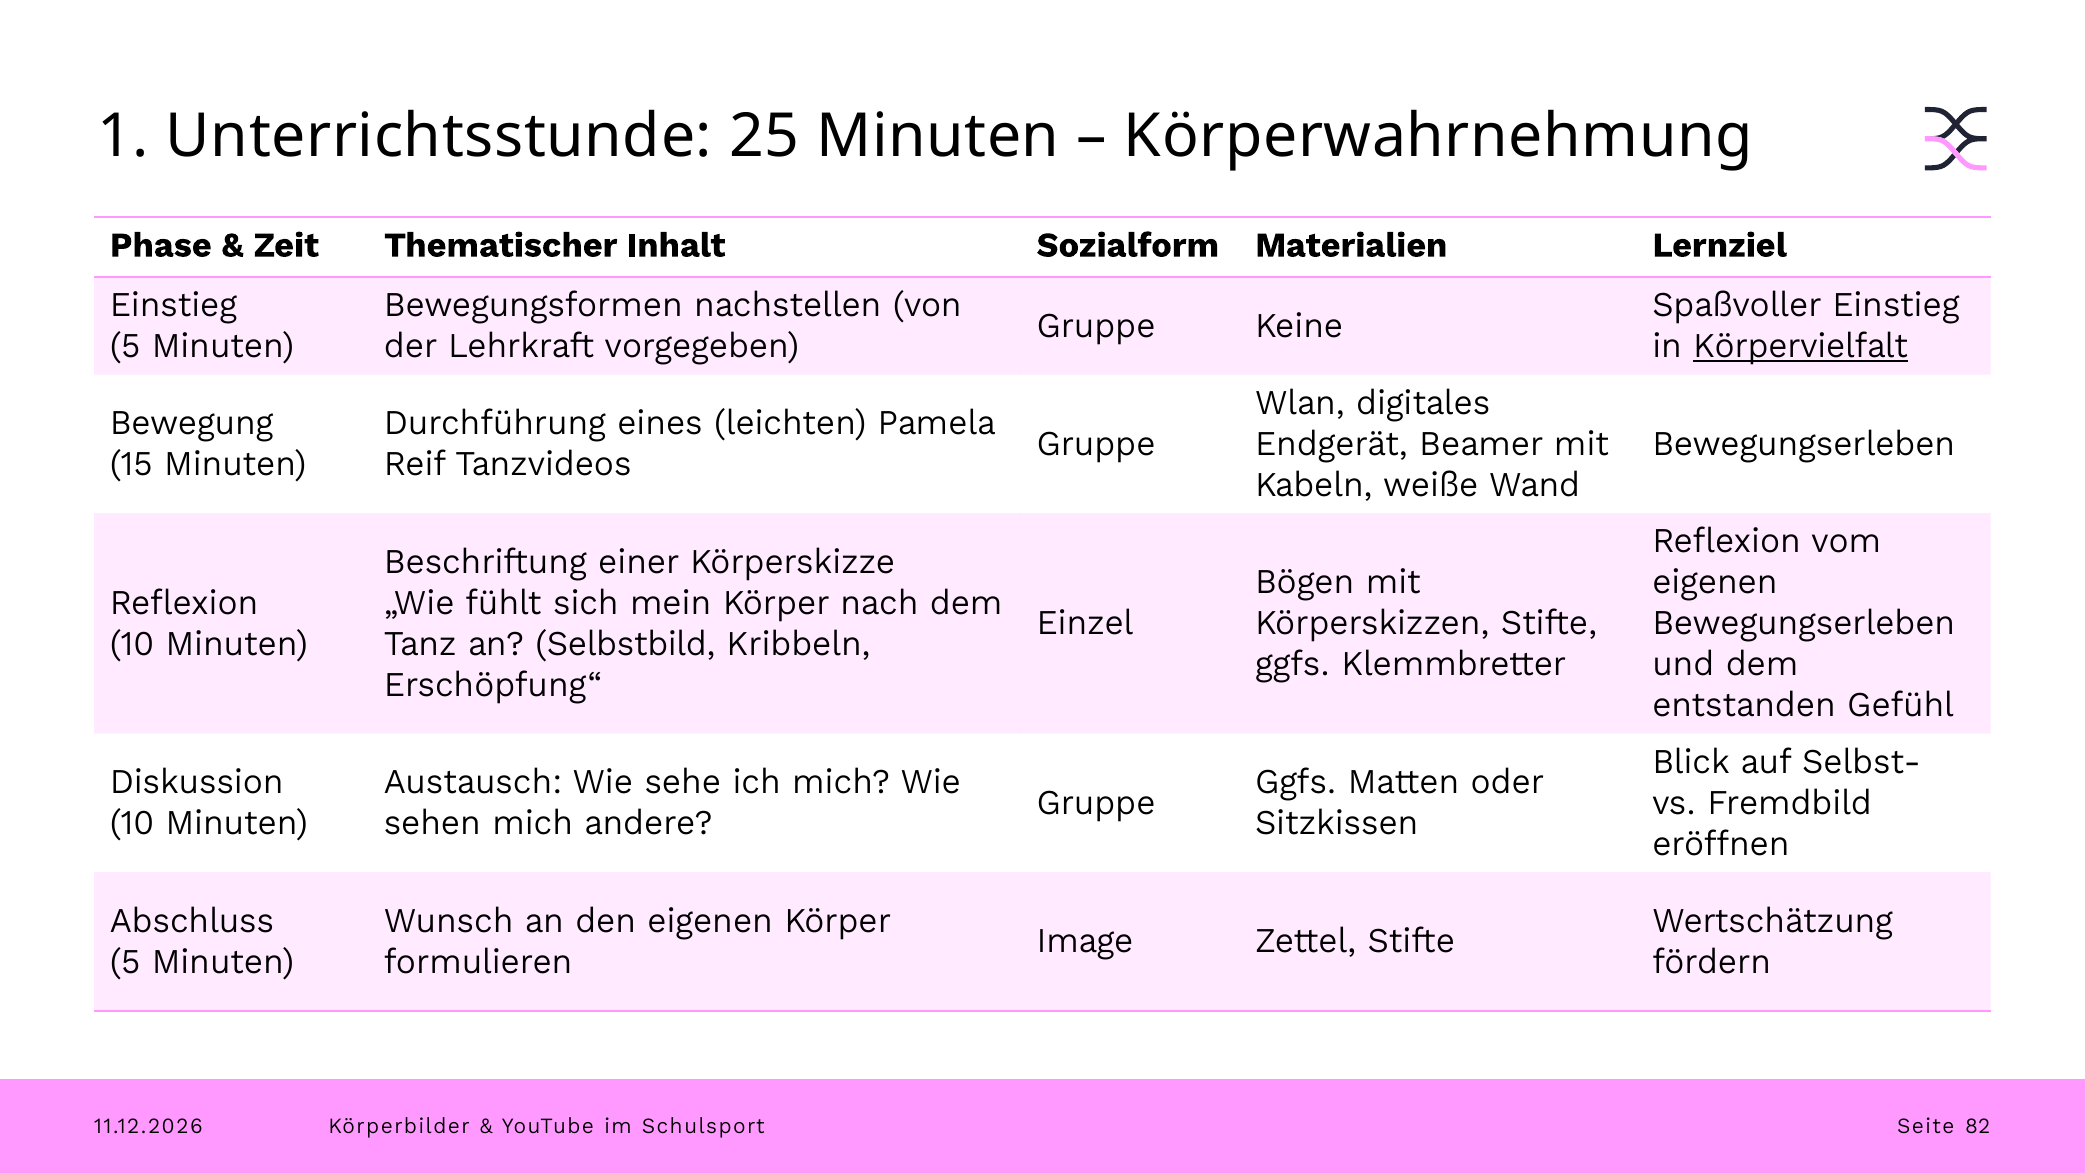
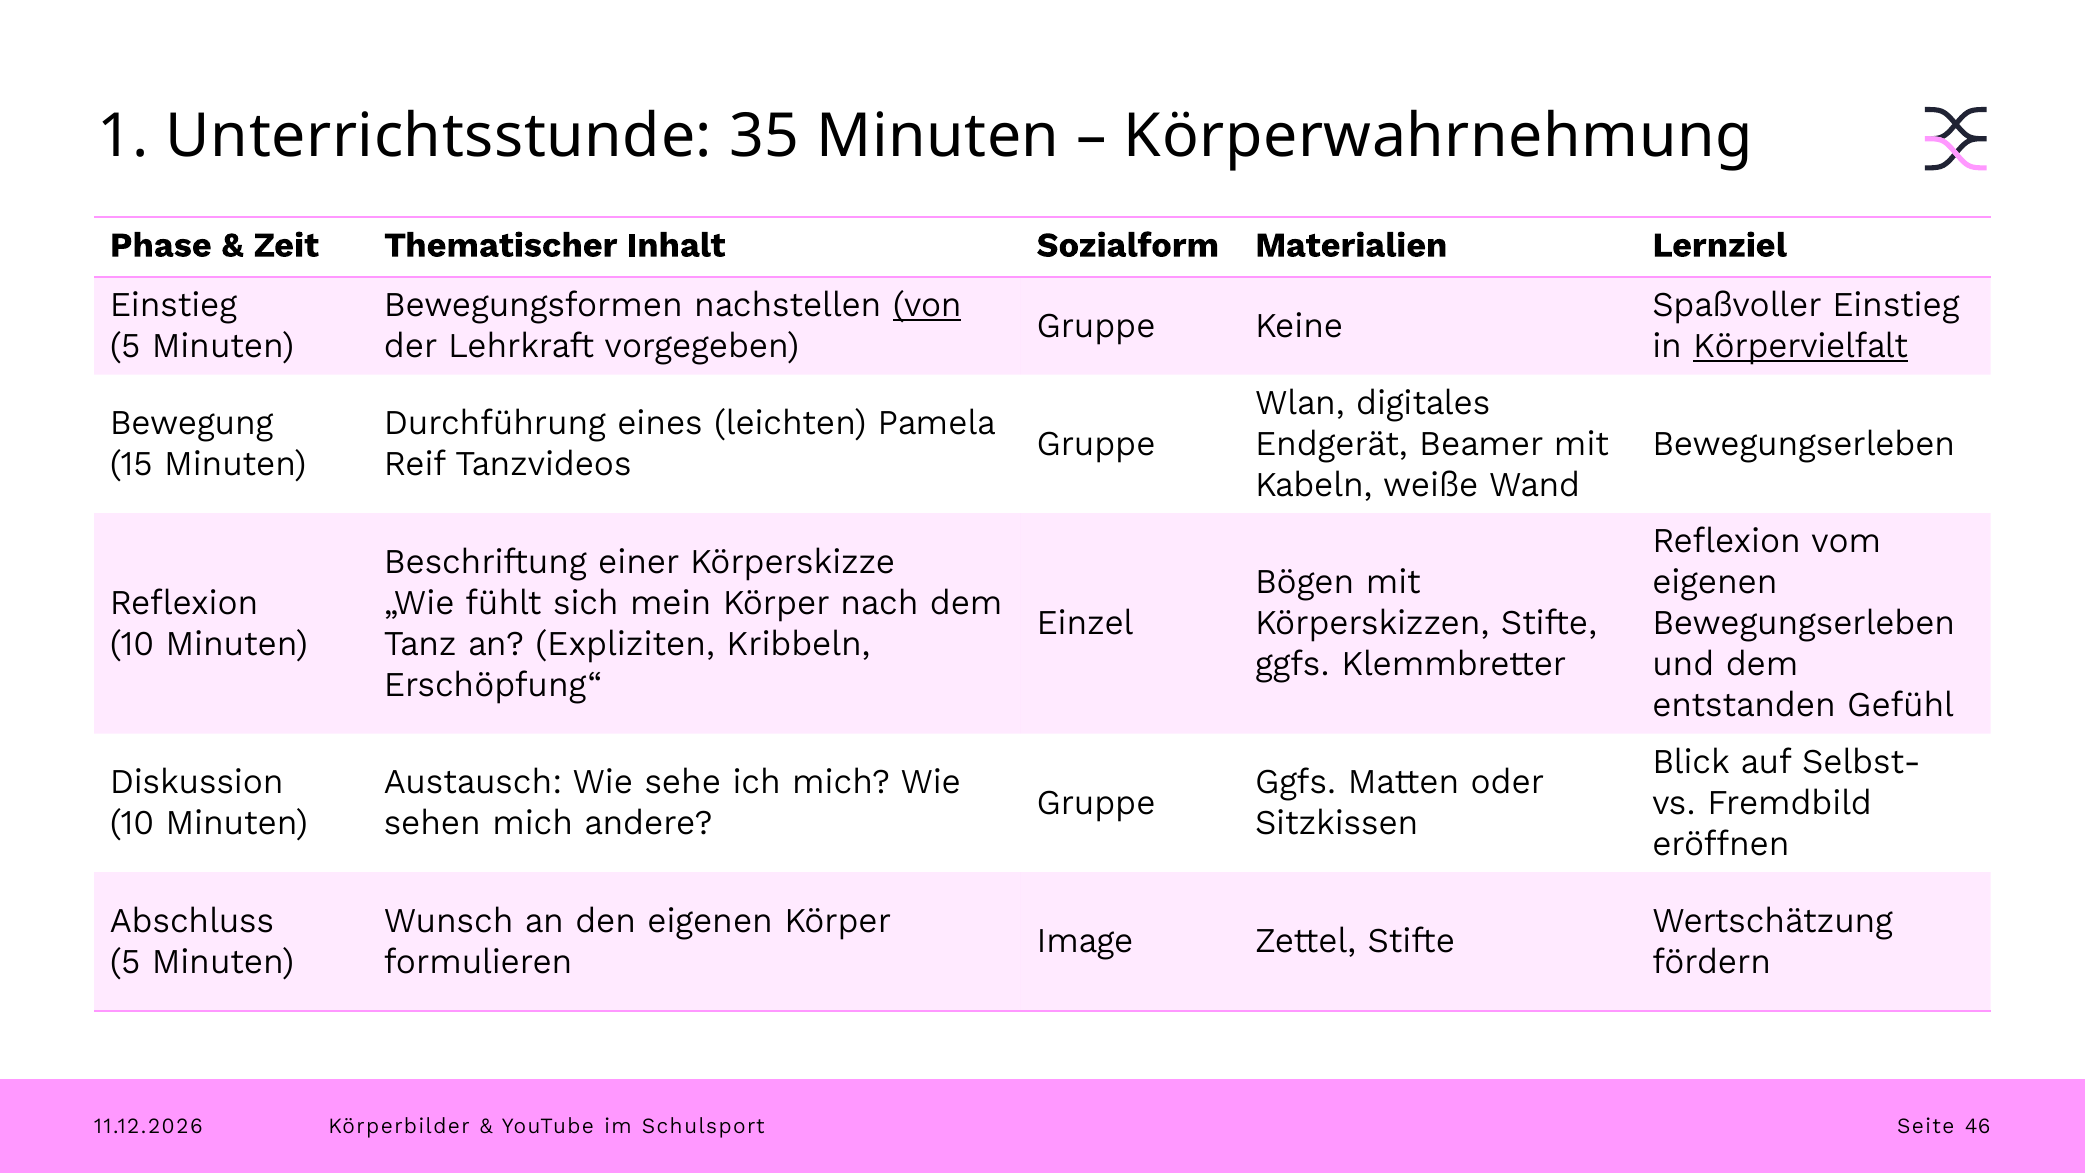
25: 25 -> 35
von underline: none -> present
Selbstbild: Selbstbild -> Expliziten
82: 82 -> 46
